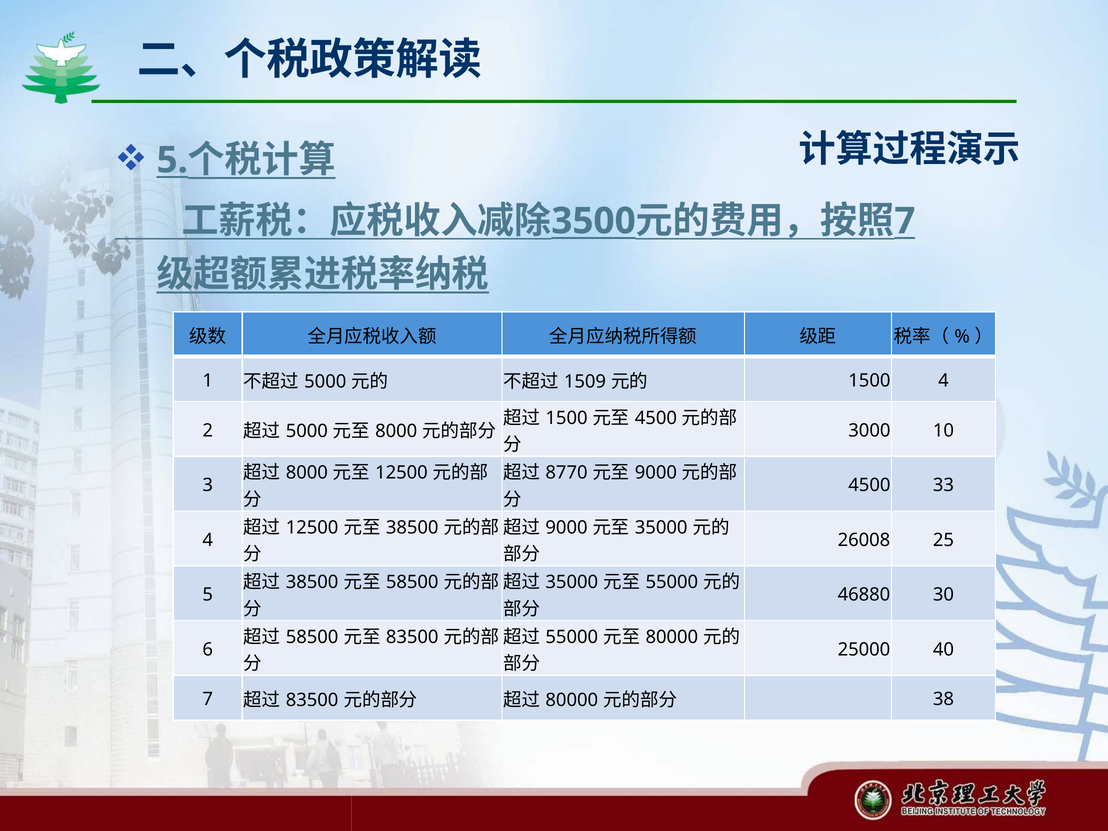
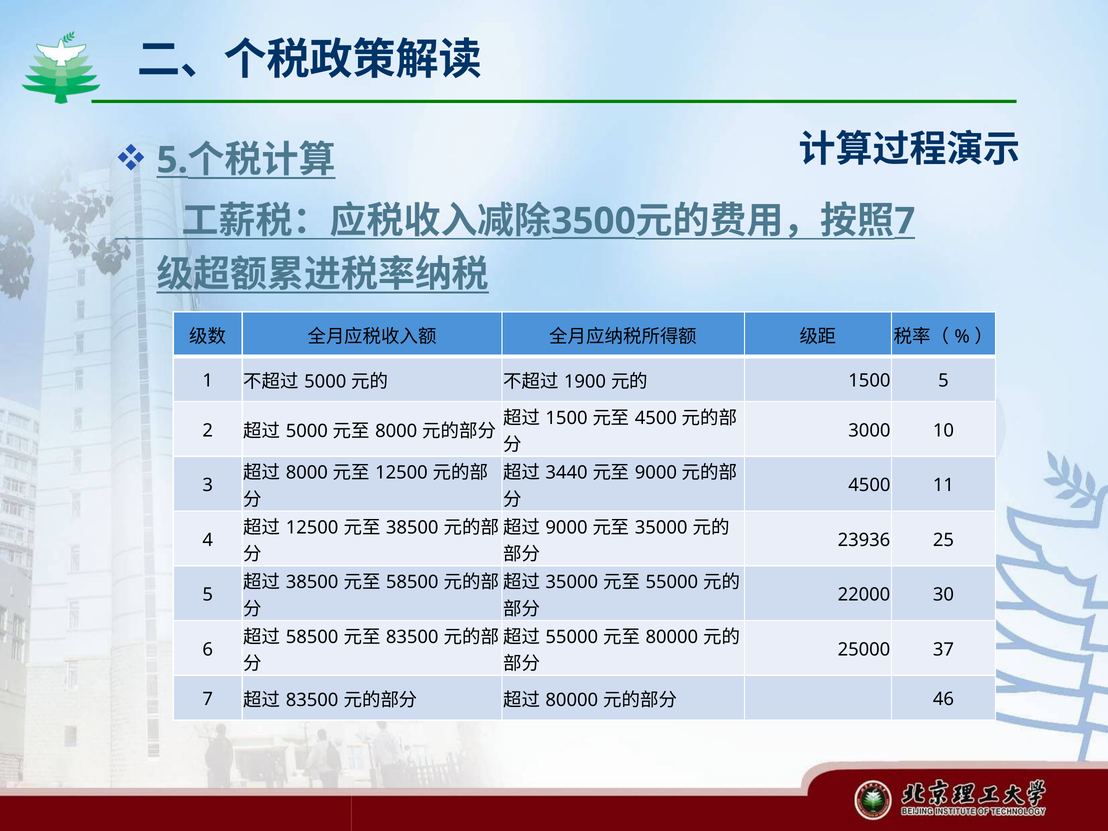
1509: 1509 -> 1900
1500 4: 4 -> 5
8770: 8770 -> 3440
33: 33 -> 11
26008: 26008 -> 23936
46880: 46880 -> 22000
40: 40 -> 37
38: 38 -> 46
